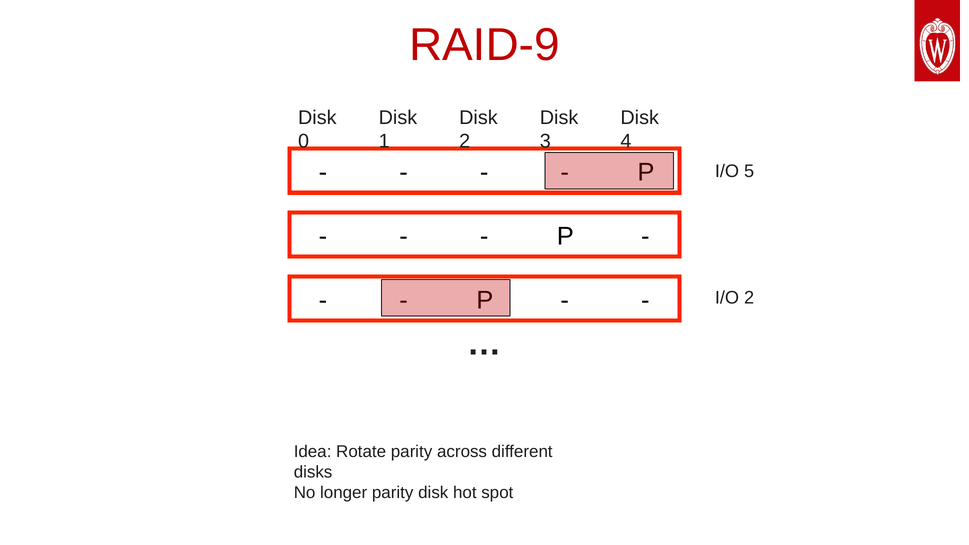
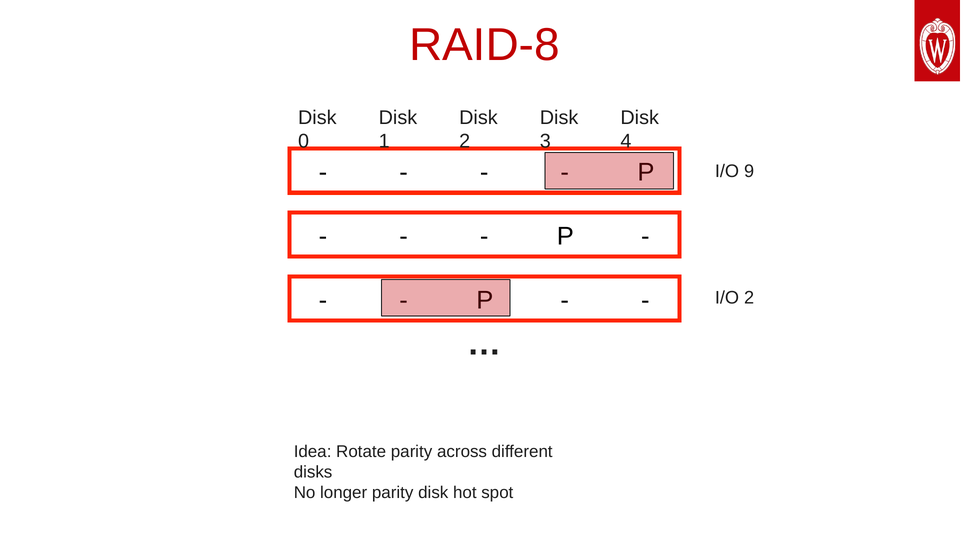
RAID-9: RAID-9 -> RAID-8
5: 5 -> 9
